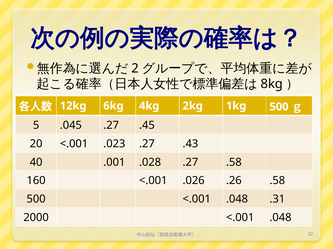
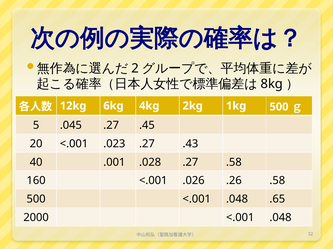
.31: .31 -> .65
